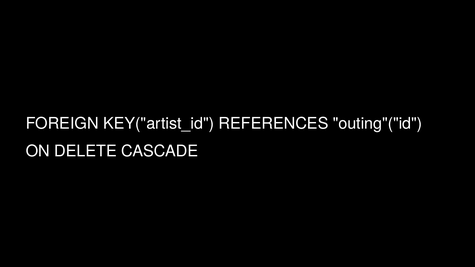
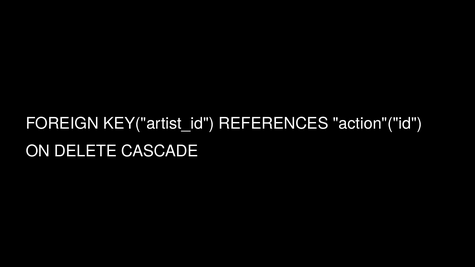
outing"("id: outing"("id -> action"("id
